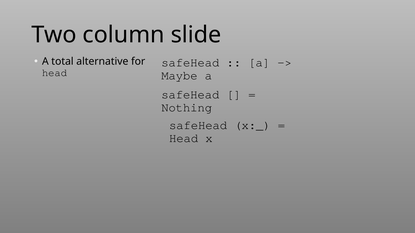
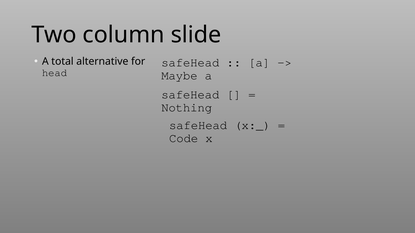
Head at (184, 138): Head -> Code
